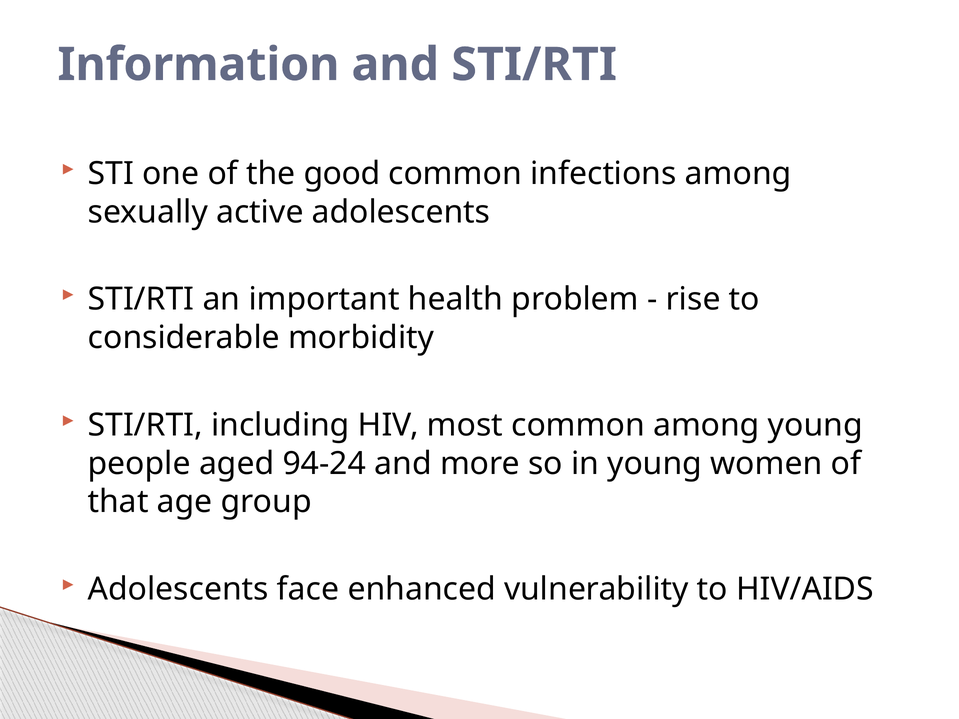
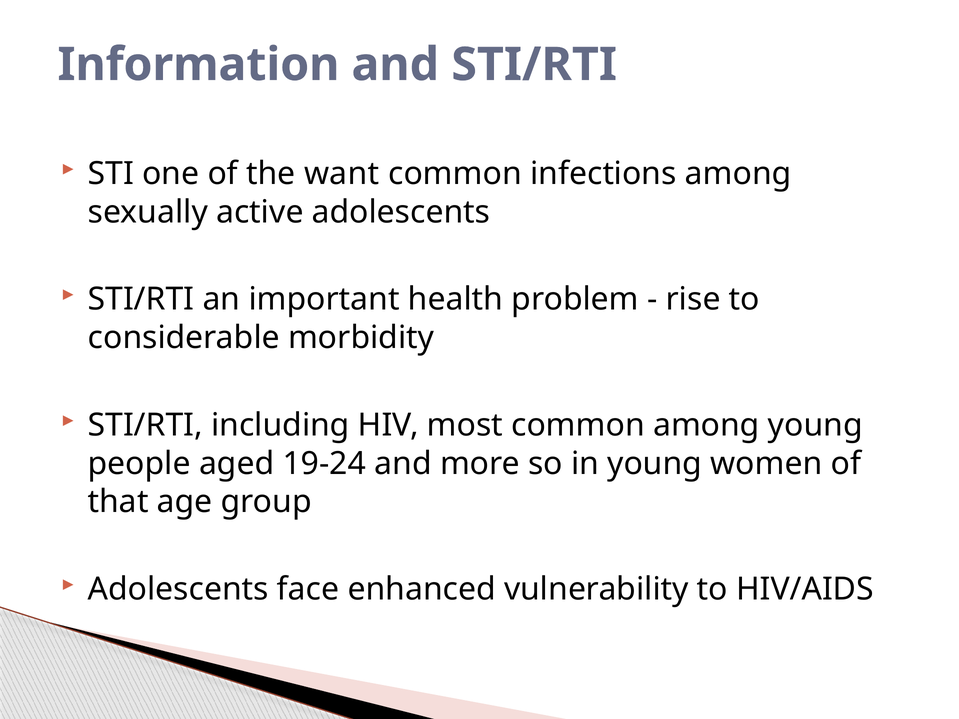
good: good -> want
94-24: 94-24 -> 19-24
